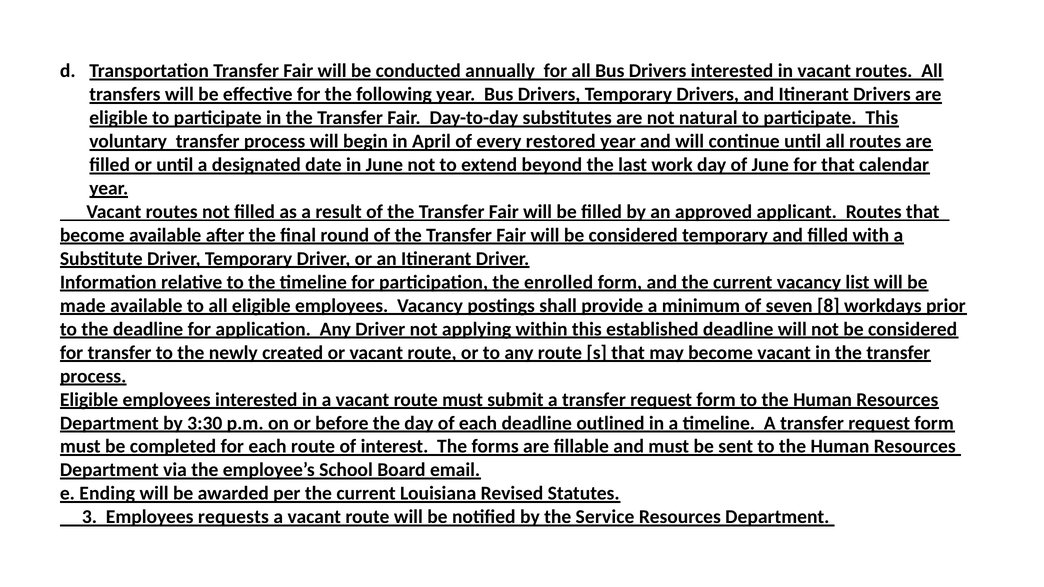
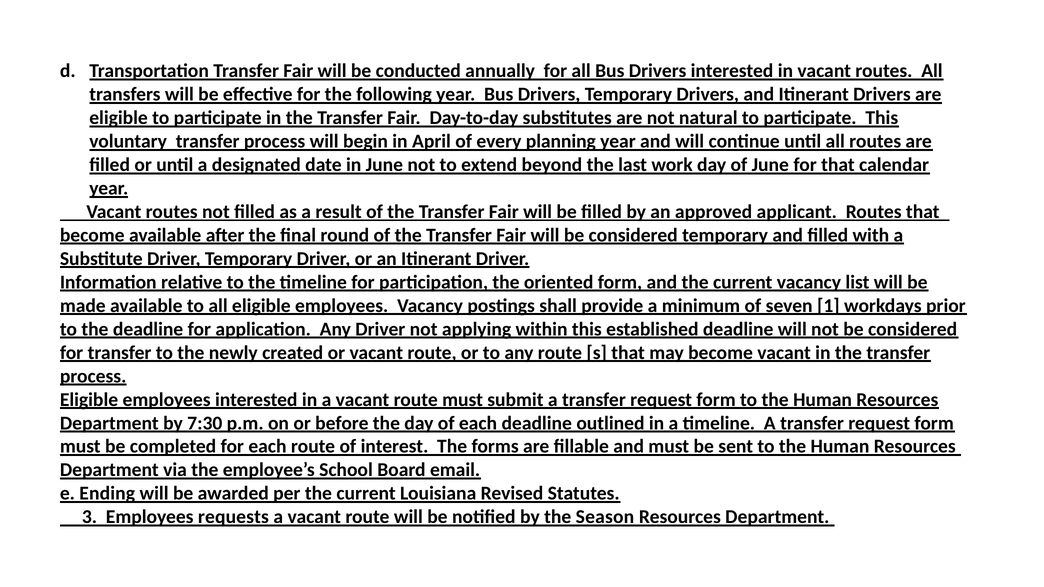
restored: restored -> planning
enrolled: enrolled -> oriented
8: 8 -> 1
3:30: 3:30 -> 7:30
Service: Service -> Season
